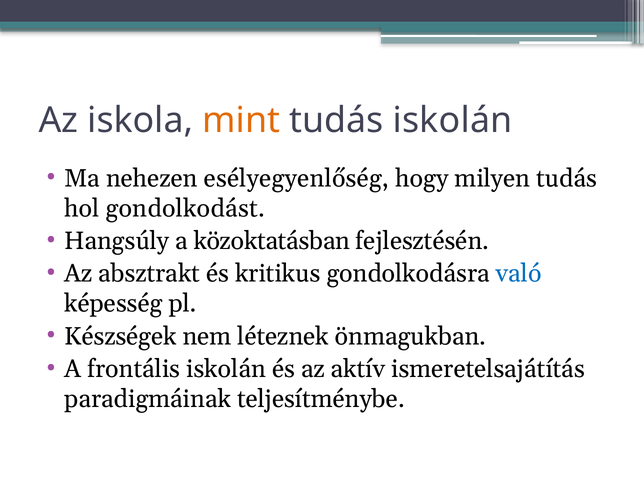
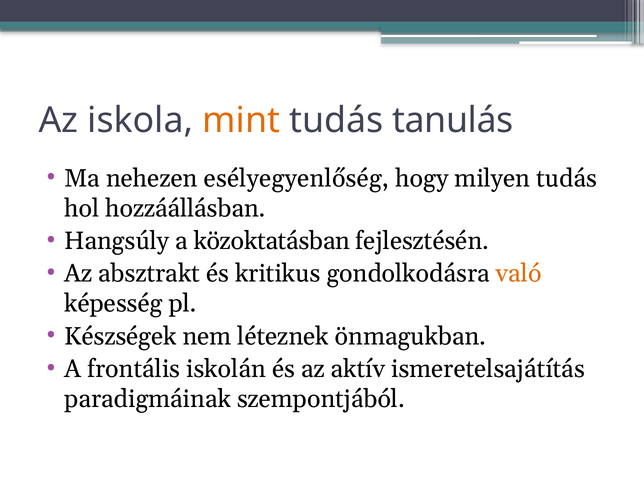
tudás iskolán: iskolán -> tanulás
gondolkodást: gondolkodást -> hozzáállásban
való colour: blue -> orange
teljesítménybe: teljesítménybe -> szempontjából
